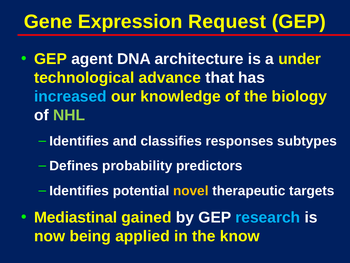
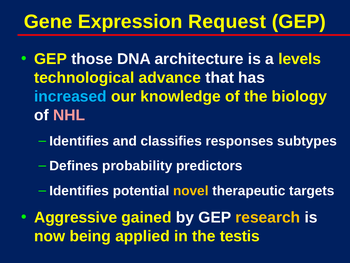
agent: agent -> those
under: under -> levels
NHL colour: light green -> pink
Mediastinal: Mediastinal -> Aggressive
research colour: light blue -> yellow
know: know -> testis
